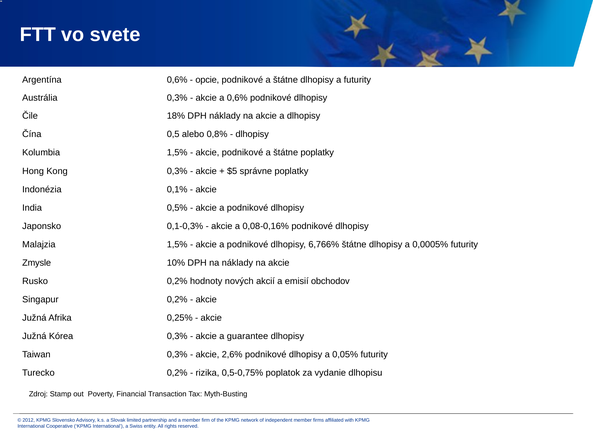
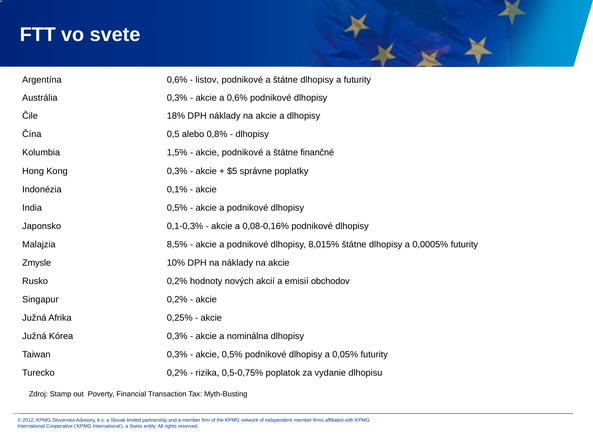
opcie: opcie -> listov
štátne poplatky: poplatky -> finančné
Malajzia 1,5%: 1,5% -> 8,5%
6,766%: 6,766% -> 8,015%
guarantee: guarantee -> nominálna
akcie 2,6%: 2,6% -> 0,5%
